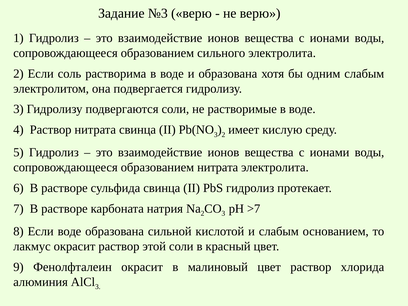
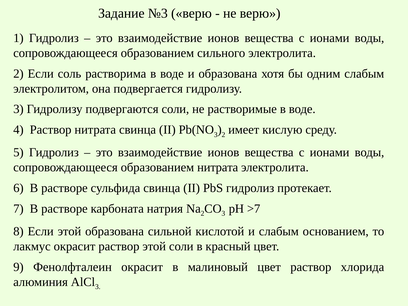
Если воде: воде -> этой
